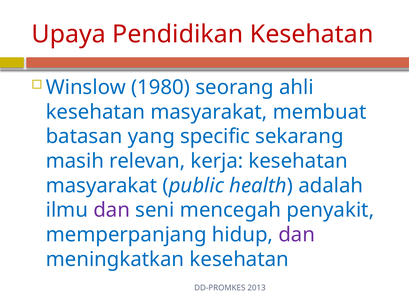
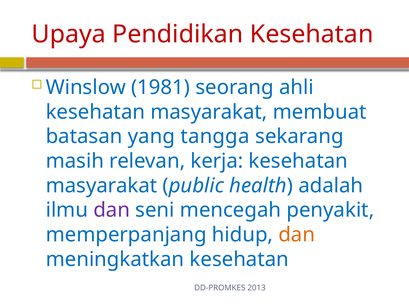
1980: 1980 -> 1981
specific: specific -> tangga
dan at (297, 235) colour: purple -> orange
